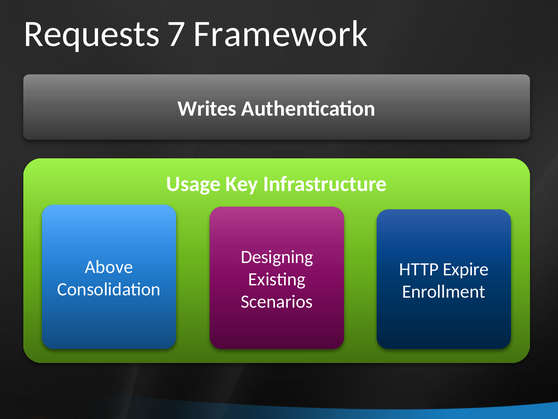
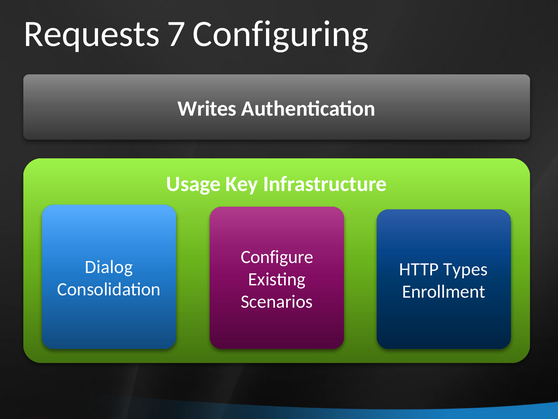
Framework: Framework -> Configuring
Designing: Designing -> Configure
Above: Above -> Dialog
Expire: Expire -> Types
